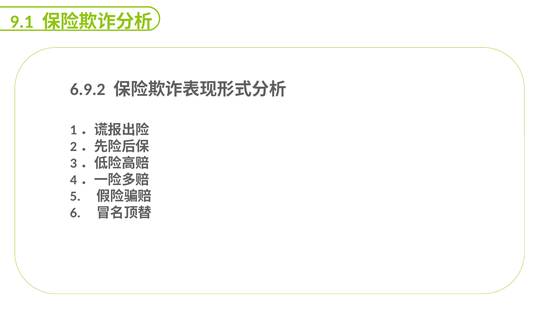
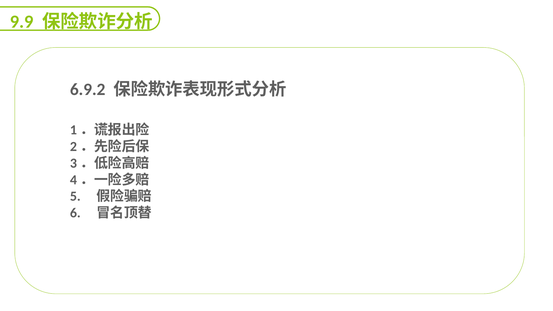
9.1: 9.1 -> 9.9
